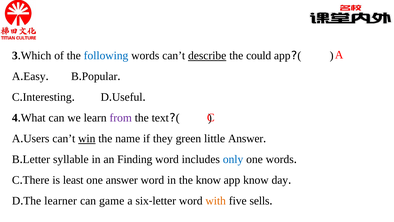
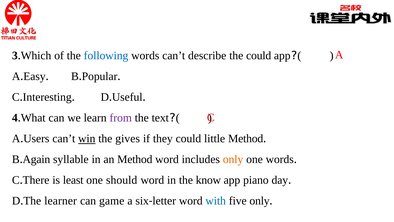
describe underline: present -> none
name: name -> gives
they green: green -> could
little Answer: Answer -> Method
Letter at (36, 159): Letter -> Again
an Finding: Finding -> Method
only at (233, 159) colour: blue -> orange
one answer: answer -> should
app know: know -> piano
with colour: orange -> blue
five sells: sells -> only
